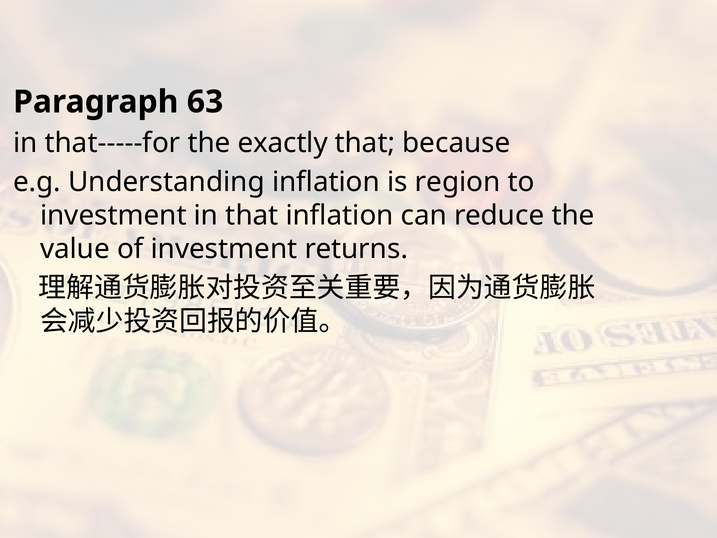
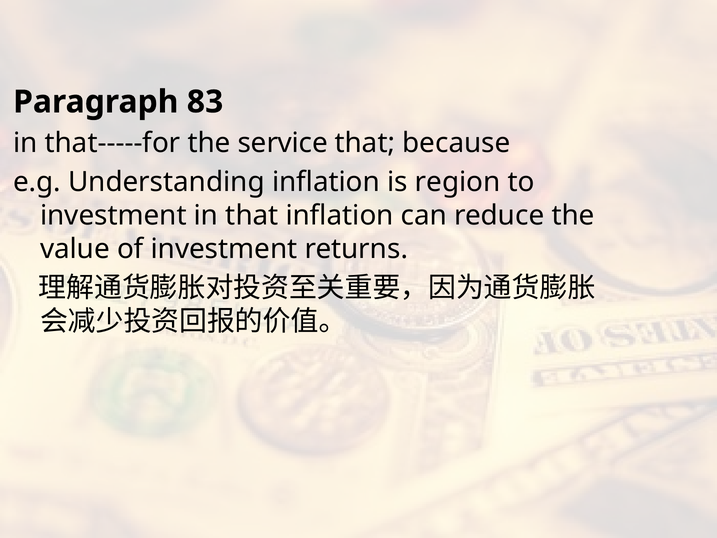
63: 63 -> 83
exactly: exactly -> service
